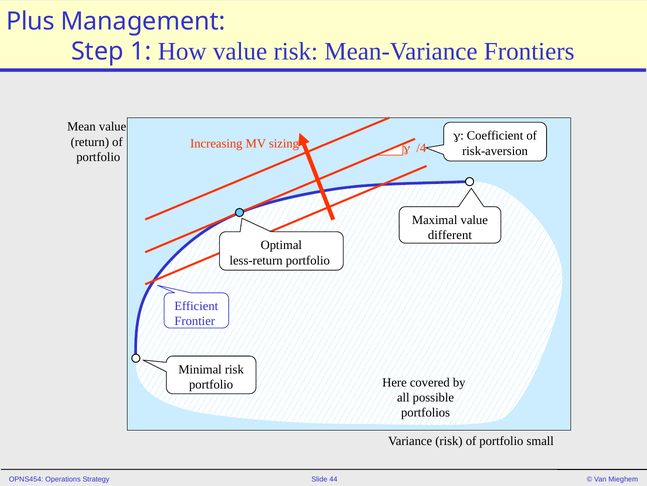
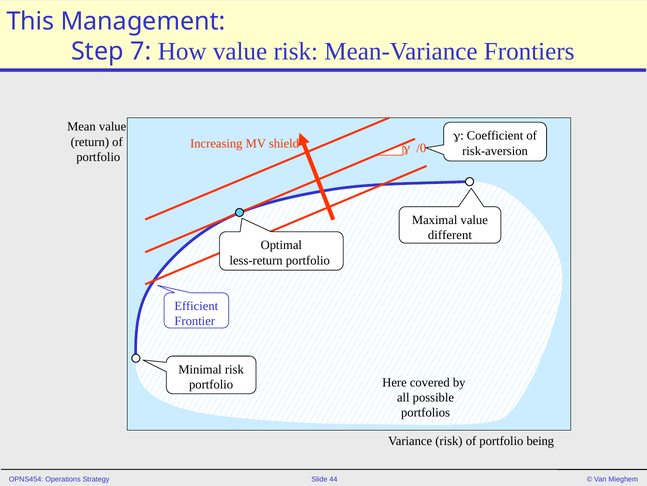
Plus: Plus -> This
1: 1 -> 7
sizing: sizing -> shield
/4: /4 -> /0
small: small -> being
